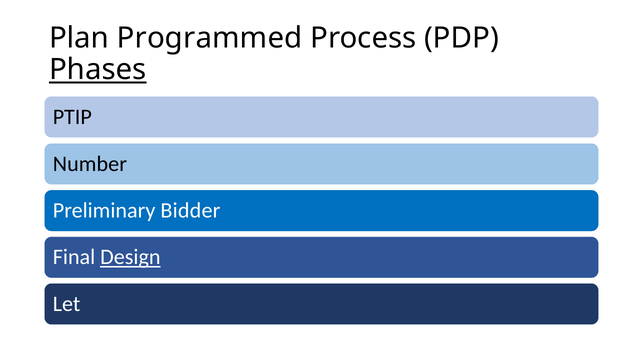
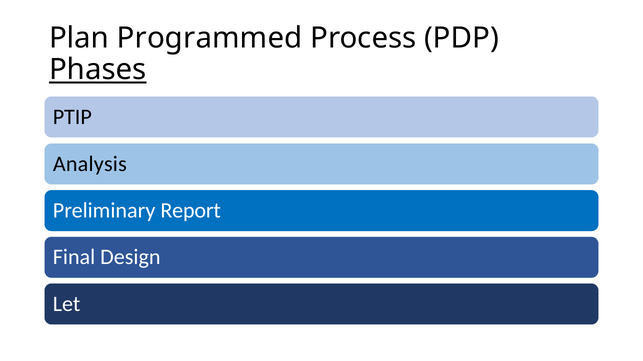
Number: Number -> Analysis
Bidder: Bidder -> Report
Design underline: present -> none
